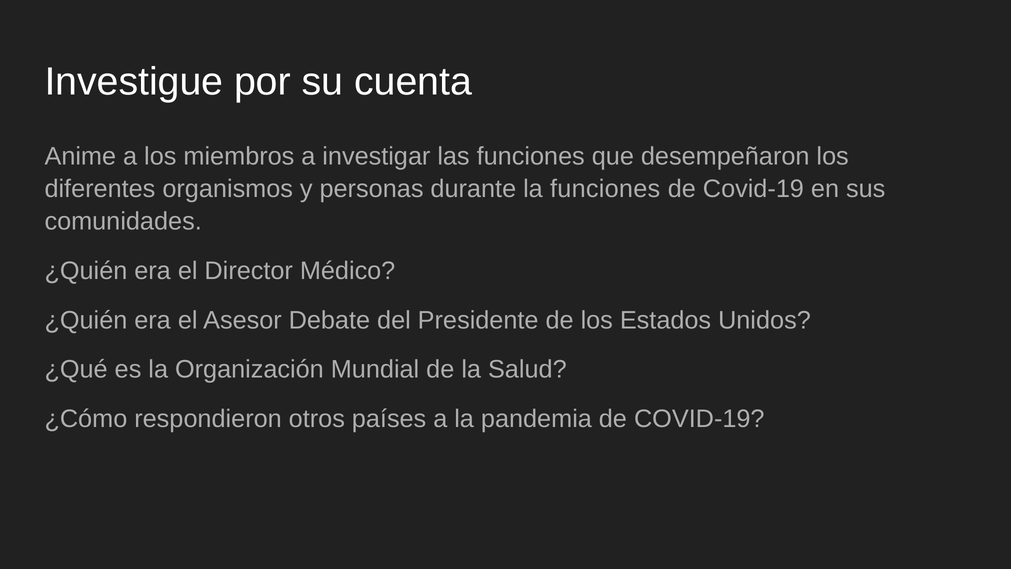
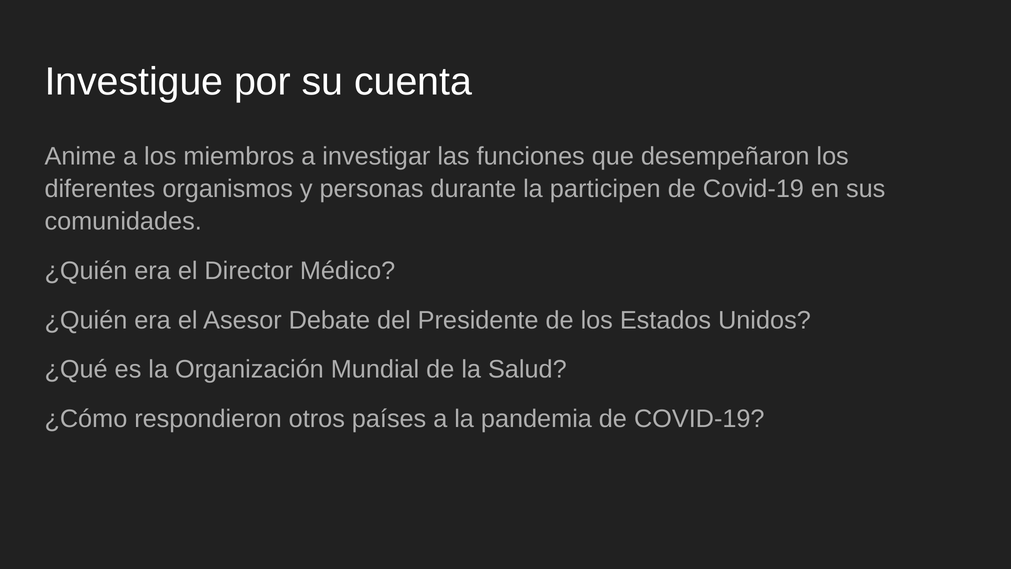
la funciones: funciones -> participen
